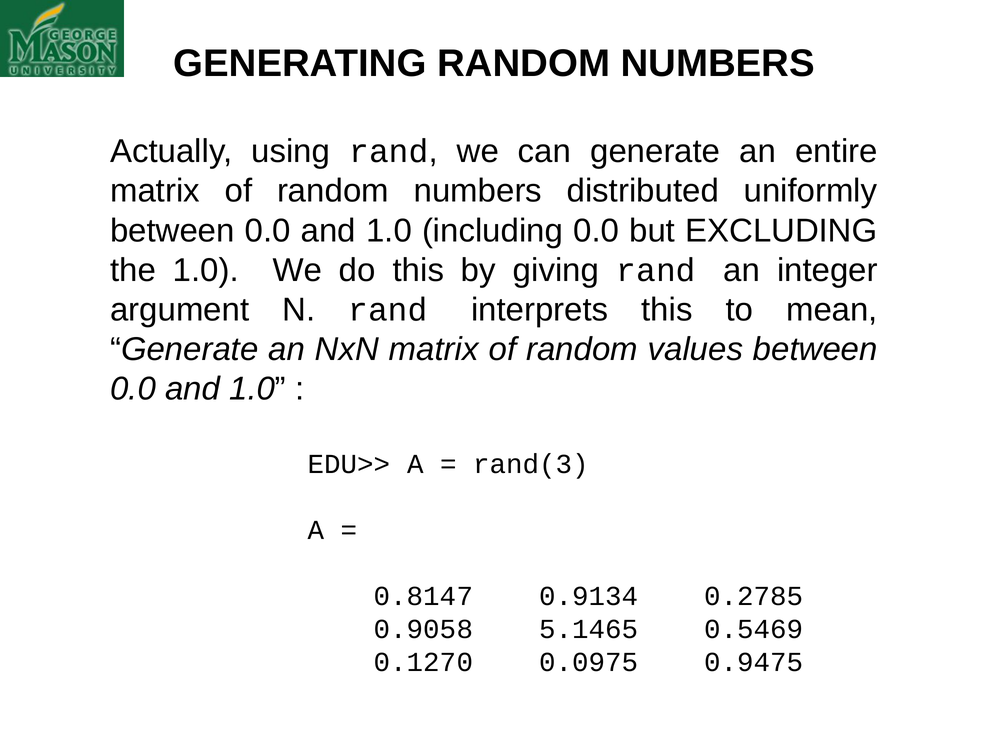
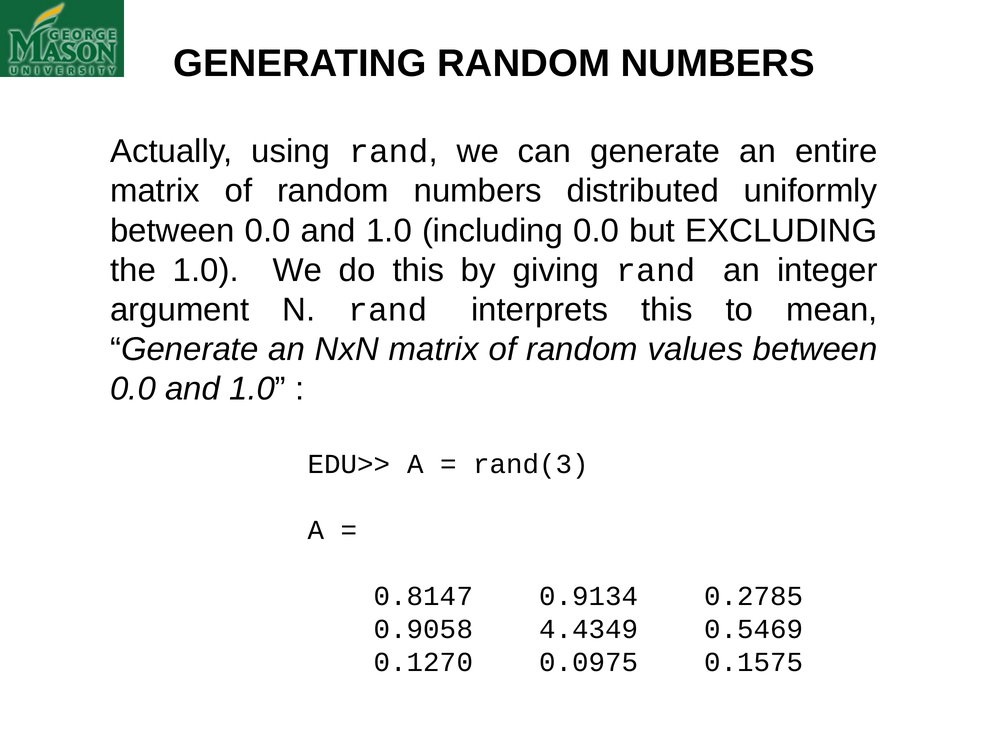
5.1465: 5.1465 -> 4.4349
0.9475: 0.9475 -> 0.1575
